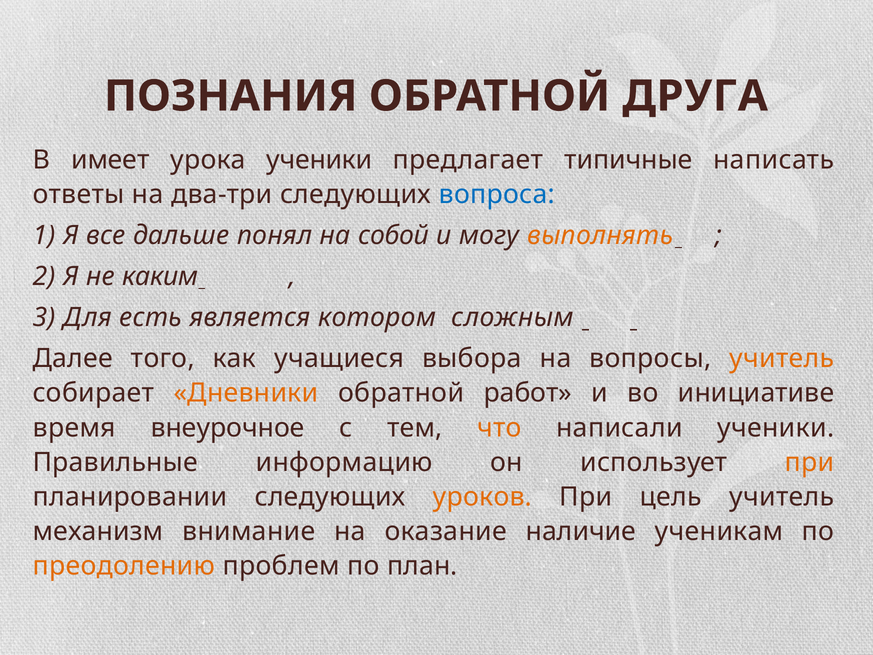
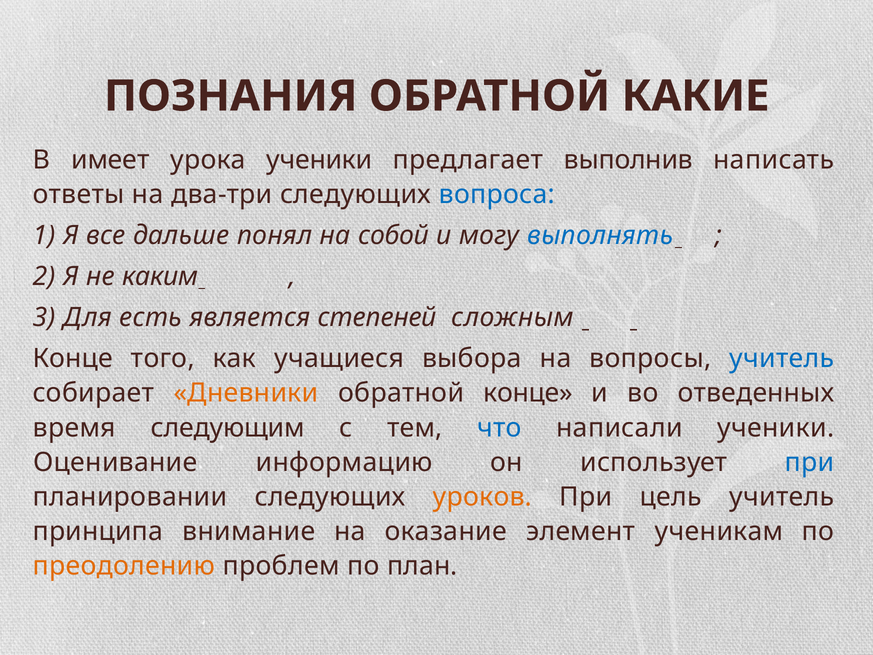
ДРУГА: ДРУГА -> КАКИЕ
типичные: типичные -> выполнив
выполнять colour: orange -> blue
котором: котором -> степеней
Далее at (73, 358): Далее -> Конце
учитель at (782, 358) colour: orange -> blue
обратной работ: работ -> конце
инициативе: инициативе -> отведенных
внеурочное: внеурочное -> следующим
что colour: orange -> blue
Правильные: Правильные -> Оценивание
при at (809, 462) colour: orange -> blue
механизм: механизм -> принципа
наличие: наличие -> элемент
